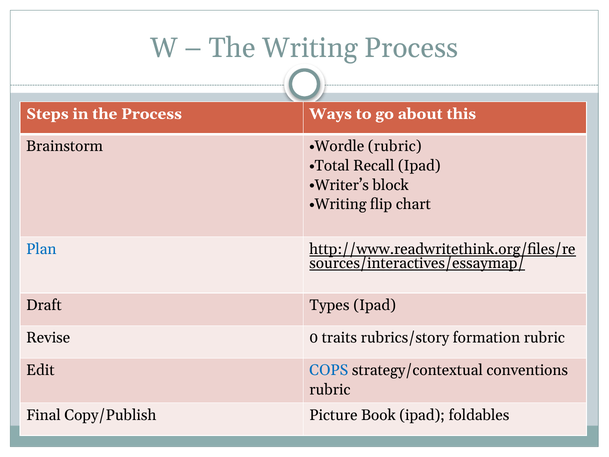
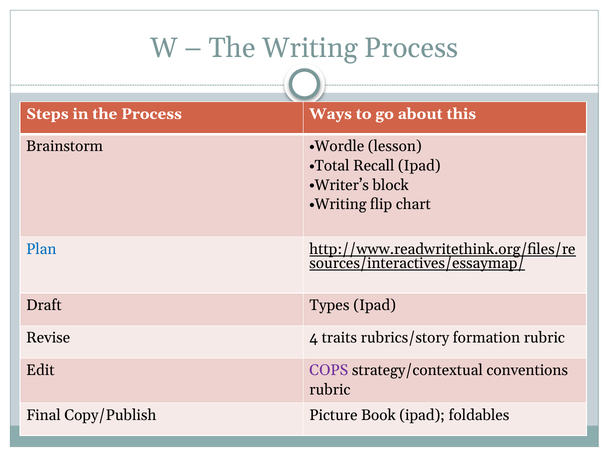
Wordle rubric: rubric -> lesson
0: 0 -> 4
COPS colour: blue -> purple
